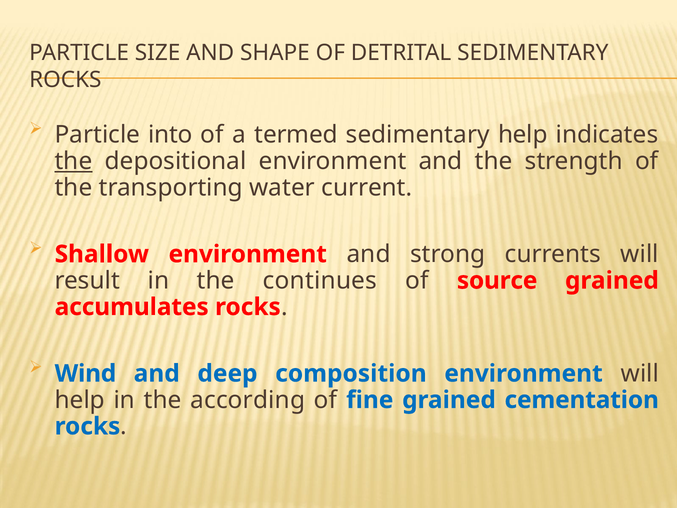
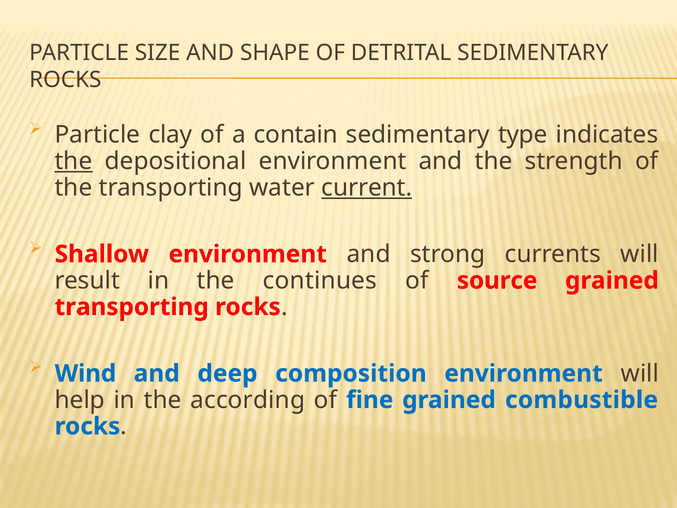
into: into -> clay
termed: termed -> contain
sedimentary help: help -> type
current underline: none -> present
accumulates at (132, 307): accumulates -> transporting
cementation: cementation -> combustible
